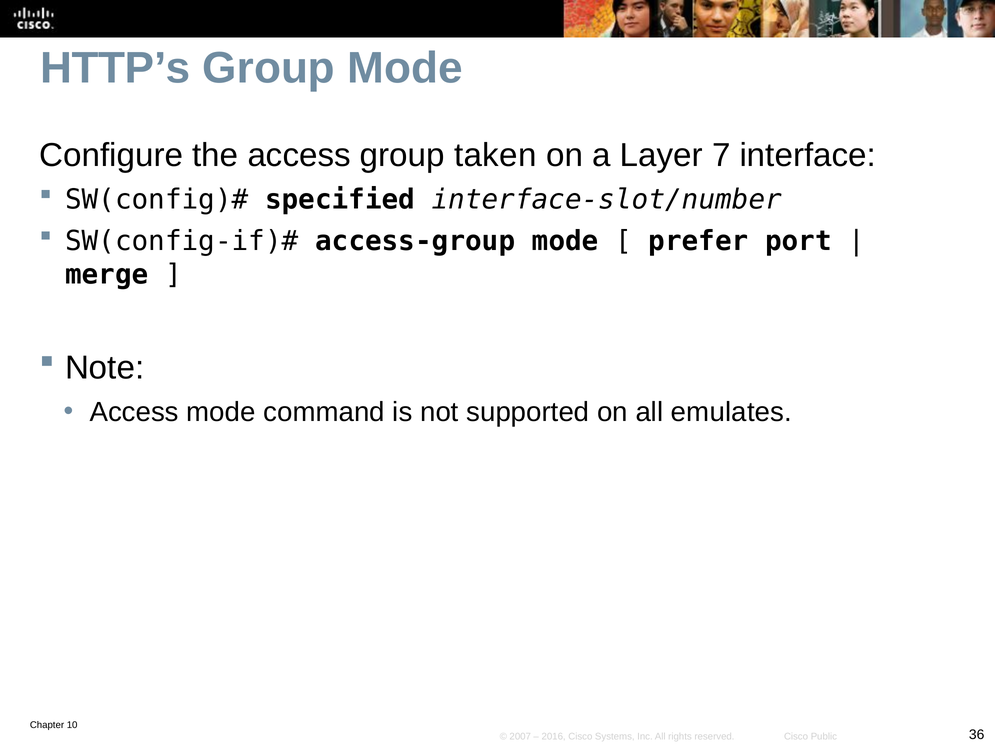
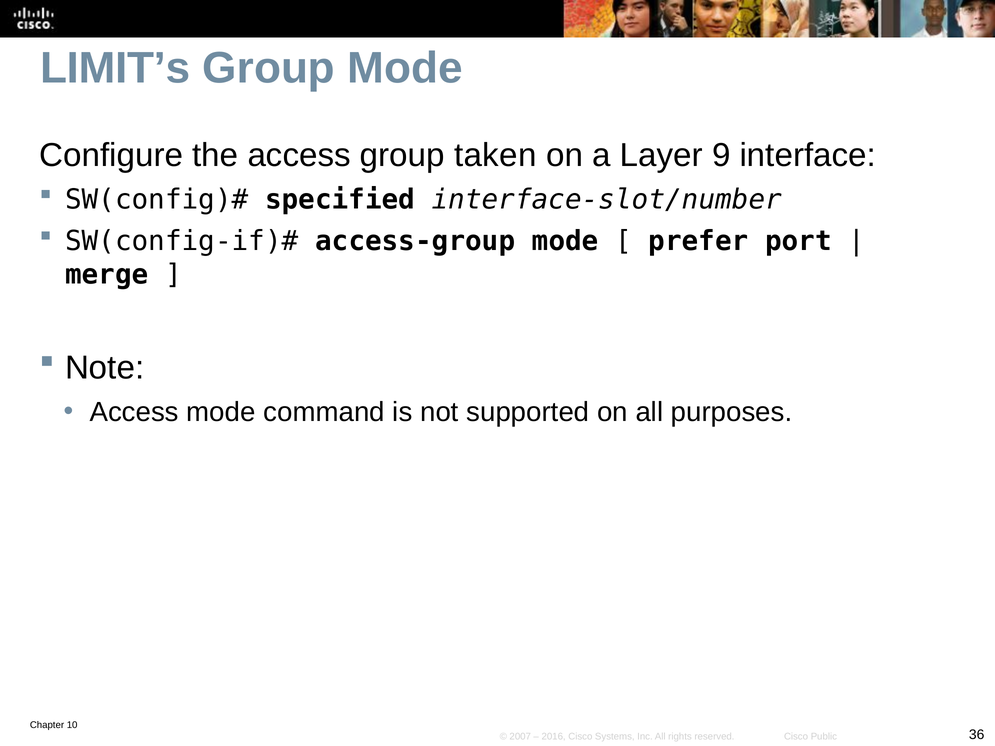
HTTP’s: HTTP’s -> LIMIT’s
7: 7 -> 9
emulates: emulates -> purposes
